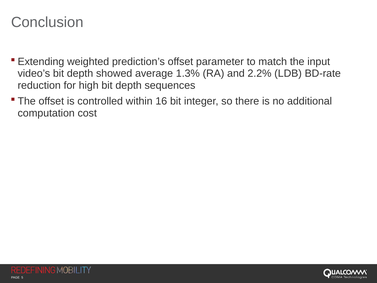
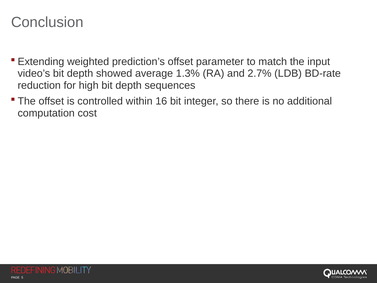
2.2%: 2.2% -> 2.7%
